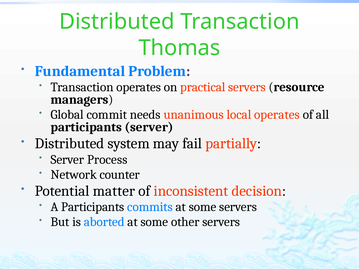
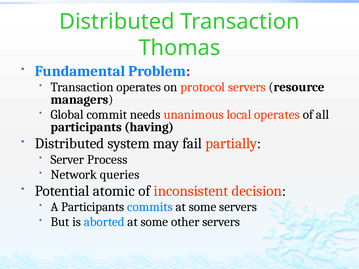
practical: practical -> protocol
participants server: server -> having
counter: counter -> queries
matter: matter -> atomic
